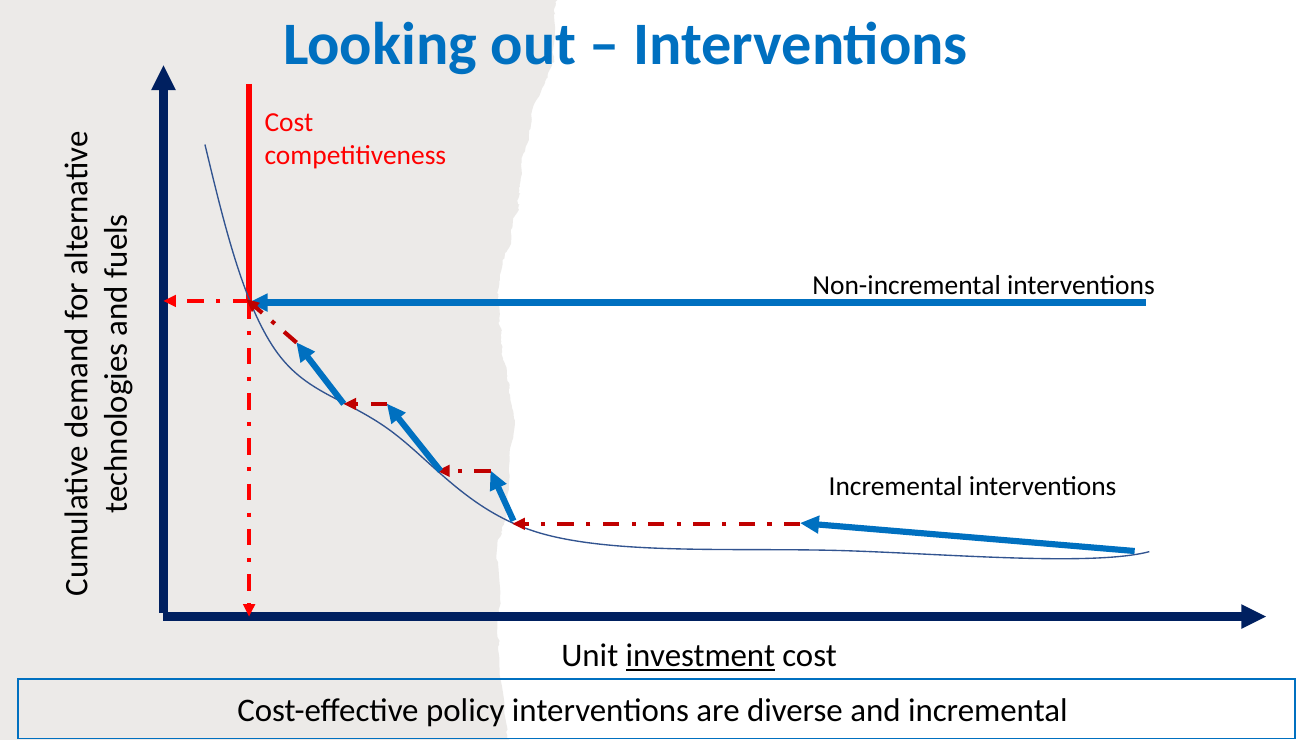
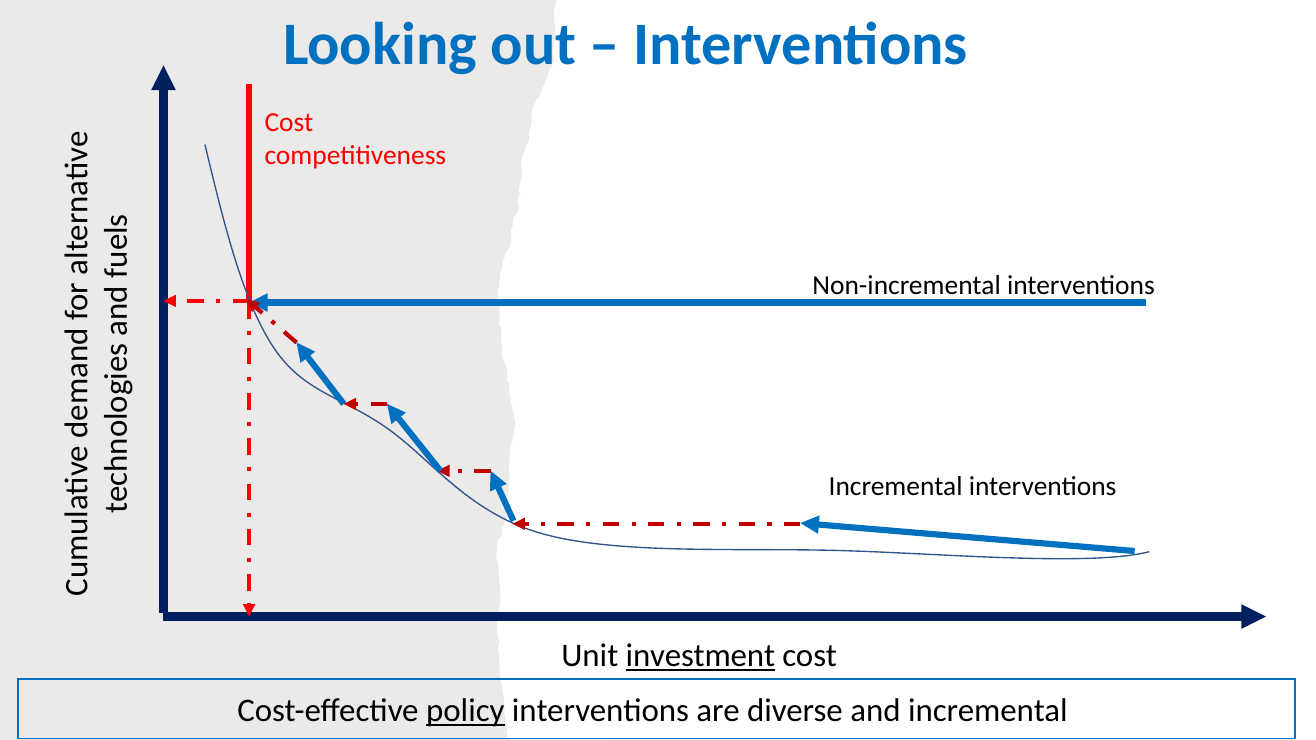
policy underline: none -> present
